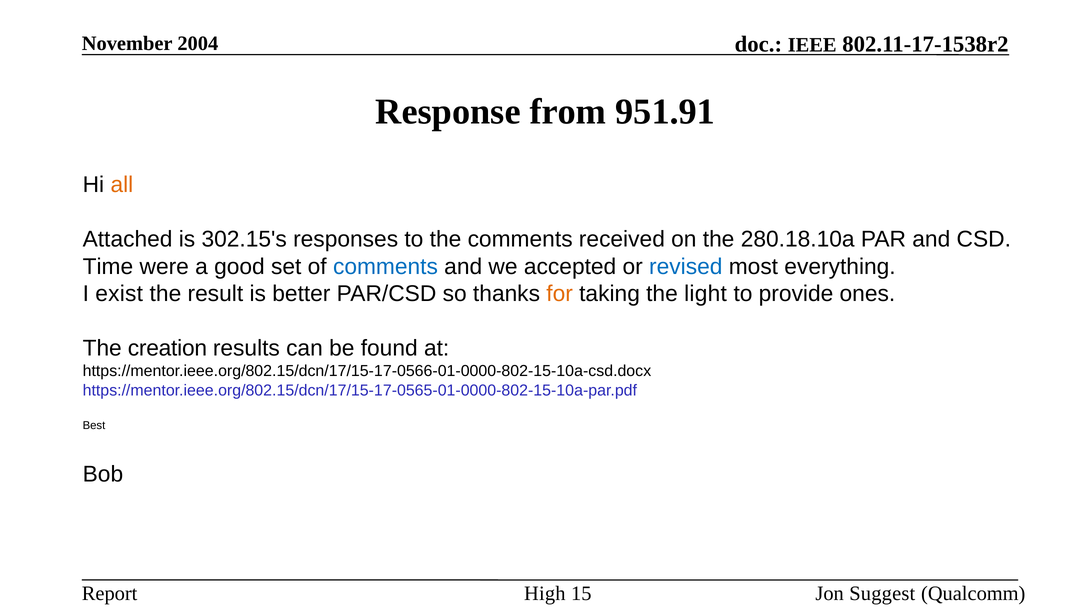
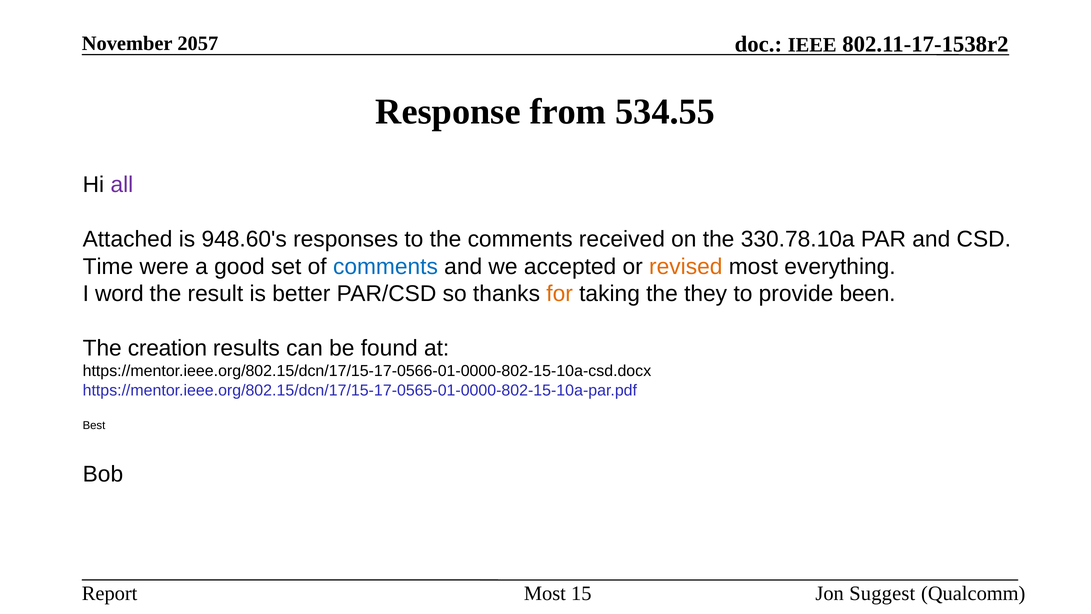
2004: 2004 -> 2057
951.91: 951.91 -> 534.55
all colour: orange -> purple
302.15's: 302.15's -> 948.60's
280.18.10a: 280.18.10a -> 330.78.10a
revised colour: blue -> orange
exist: exist -> word
light: light -> they
ones: ones -> been
High at (545, 593): High -> Most
